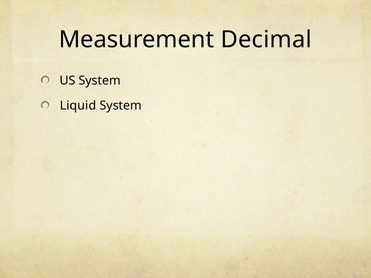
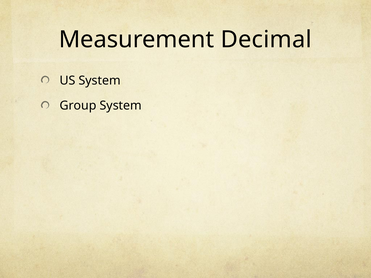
Liquid: Liquid -> Group
